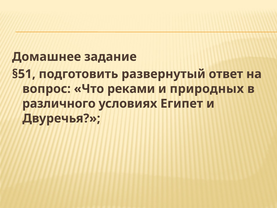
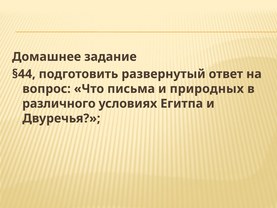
§51: §51 -> §44
реками: реками -> письма
Египет: Египет -> Егитпа
